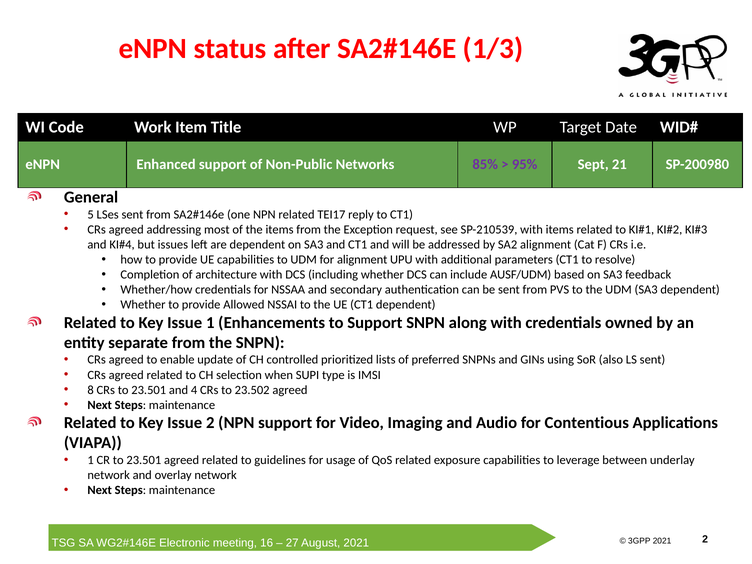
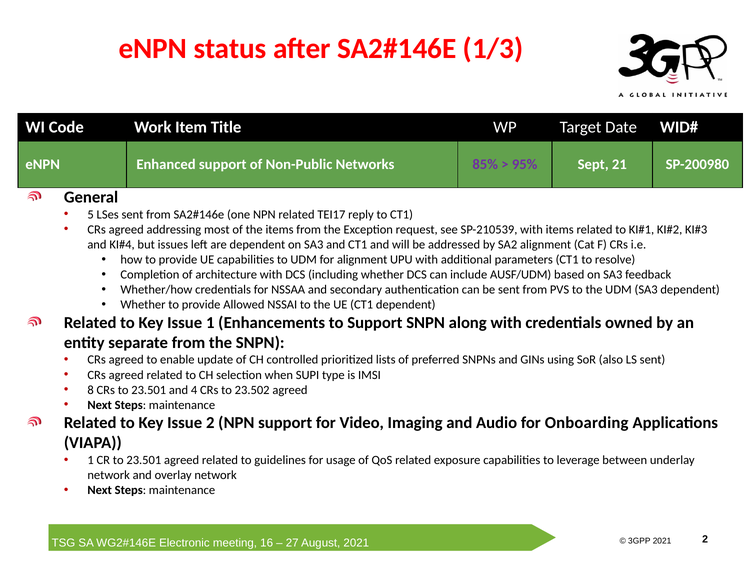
Contentious: Contentious -> Onboarding
